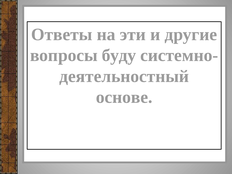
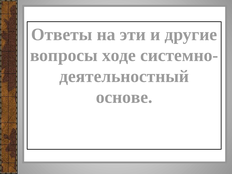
буду: буду -> ходе
